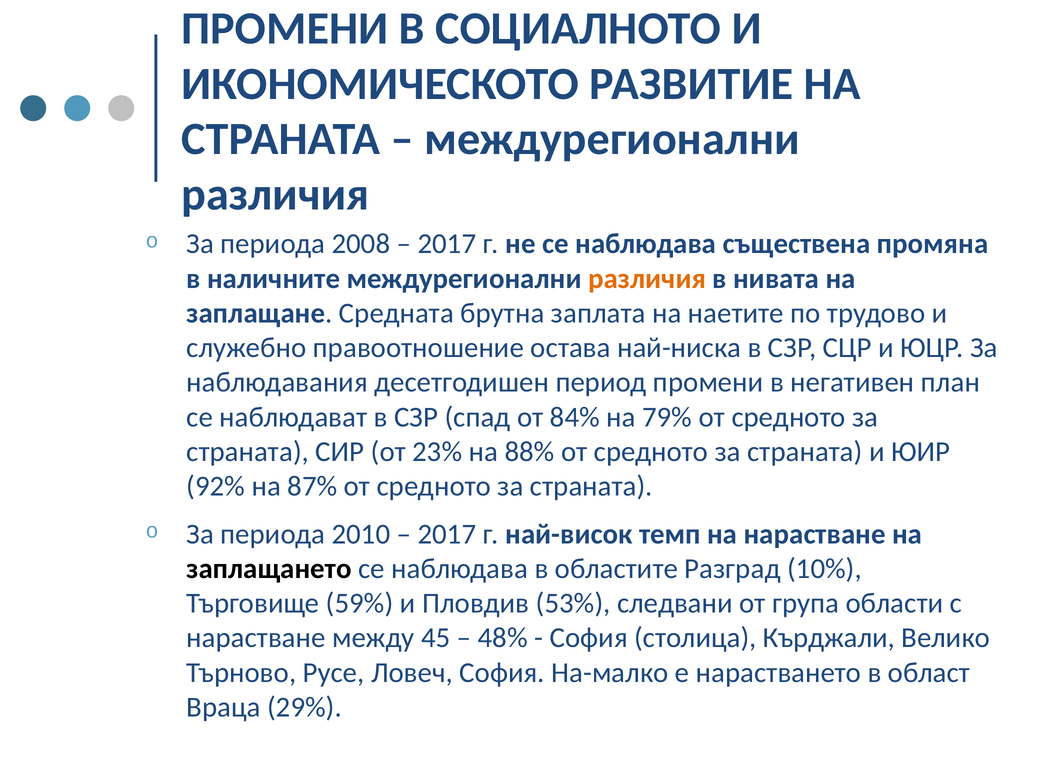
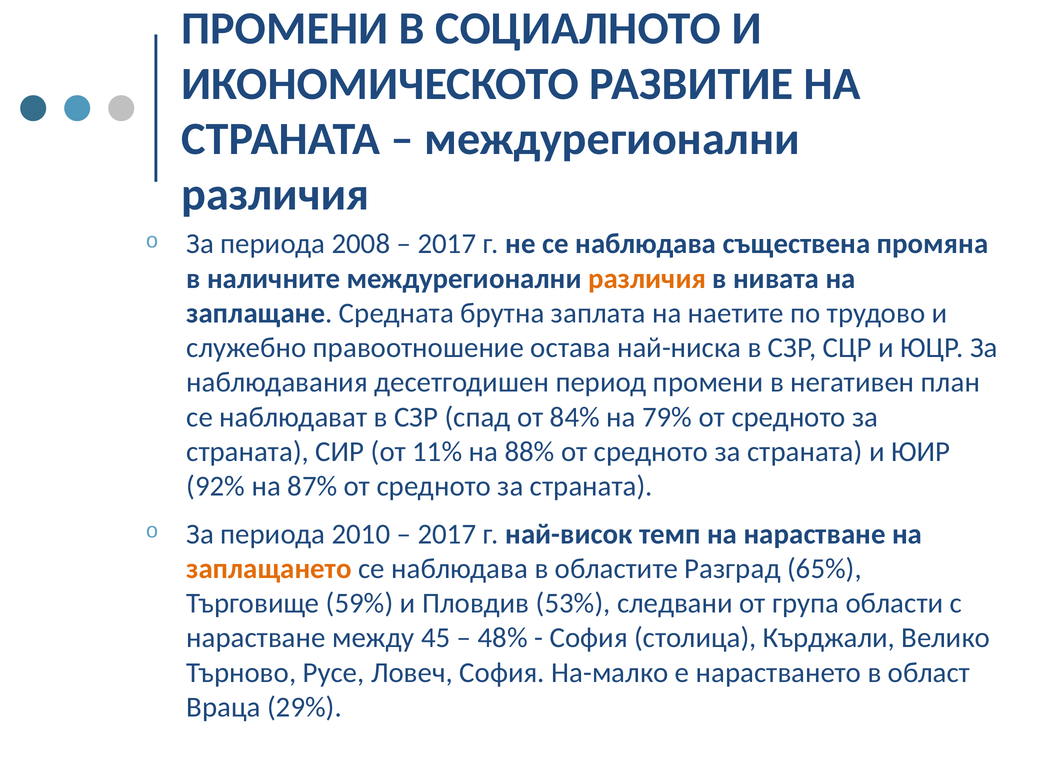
23%: 23% -> 11%
заплащането colour: black -> orange
10%: 10% -> 65%
